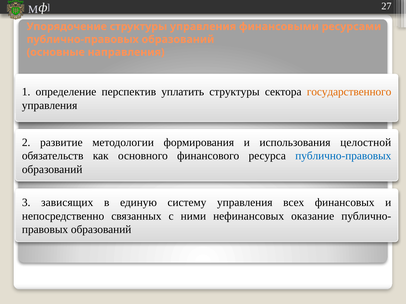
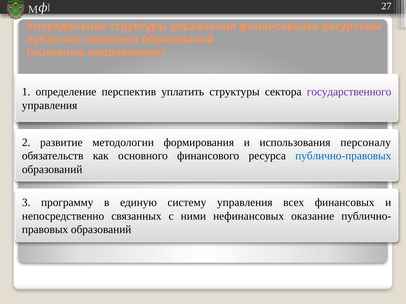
государственного colour: orange -> purple
целостной: целостной -> персоналу
зависящих: зависящих -> программу
